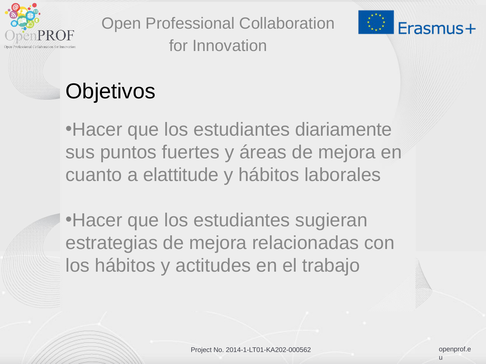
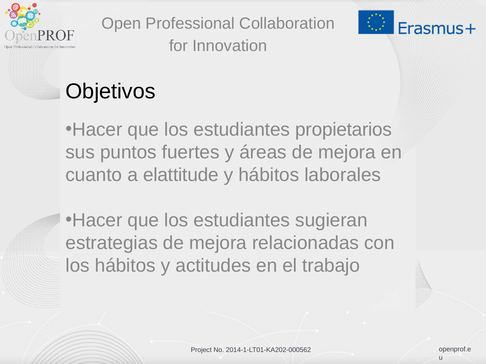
diariamente: diariamente -> propietarios
